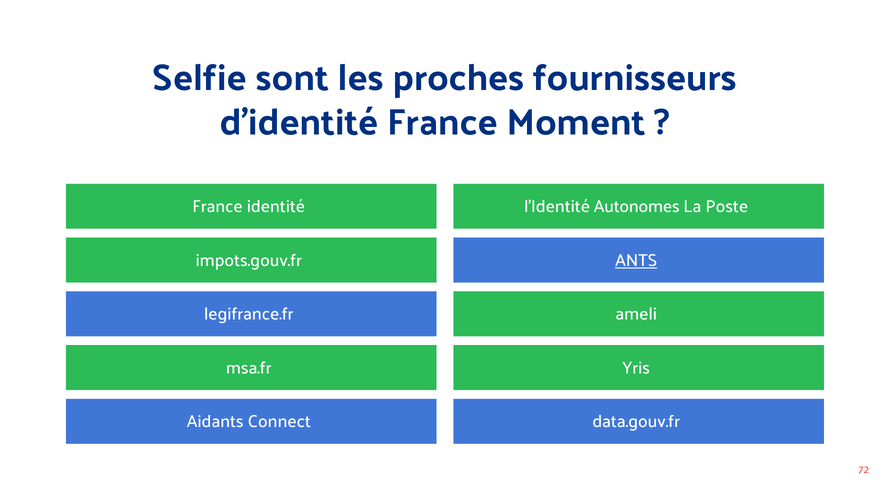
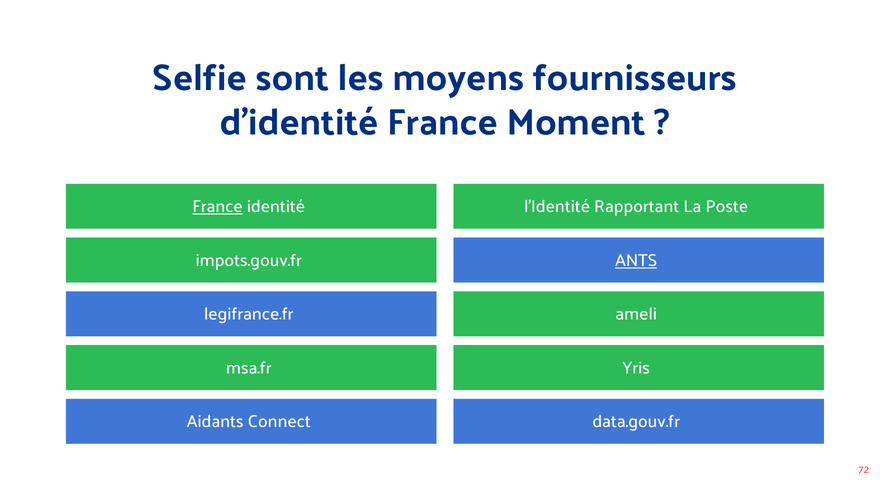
proches: proches -> moyens
France at (217, 207) underline: none -> present
Autonomes: Autonomes -> Rapportant
